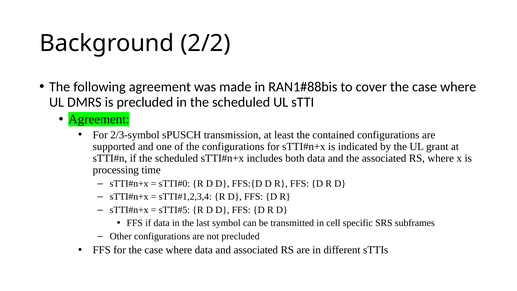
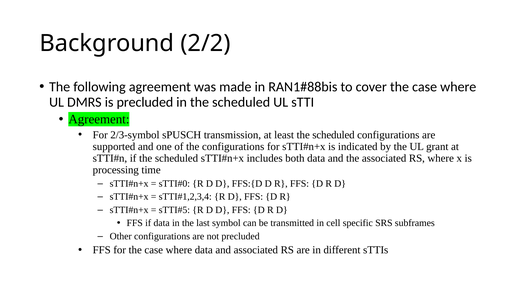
least the contained: contained -> scheduled
